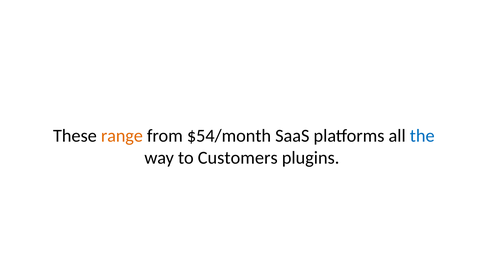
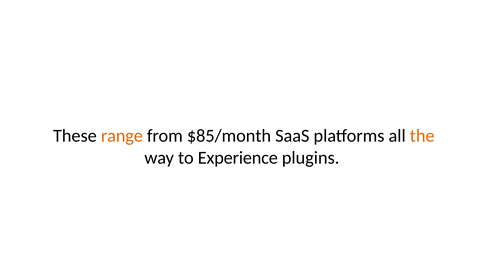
$54/month: $54/month -> $85/month
the colour: blue -> orange
Customers: Customers -> Experience
